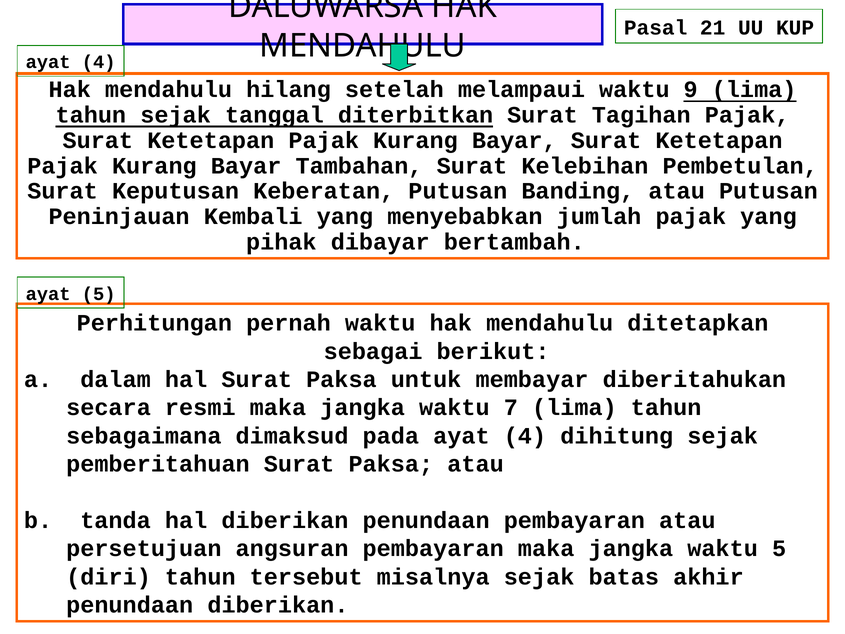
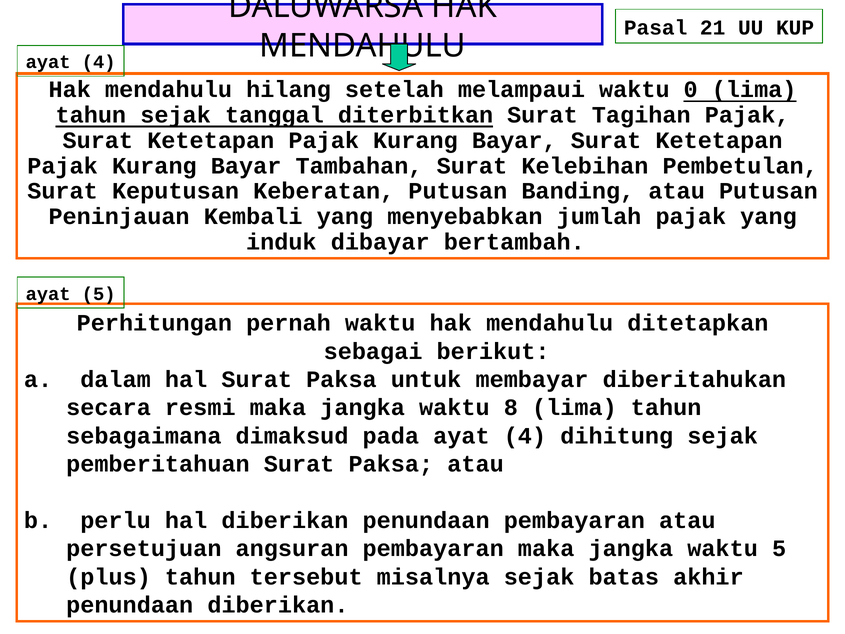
9: 9 -> 0
pihak: pihak -> induk
7: 7 -> 8
tanda: tanda -> perlu
diri: diri -> plus
